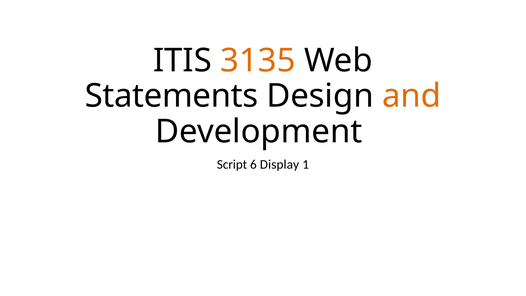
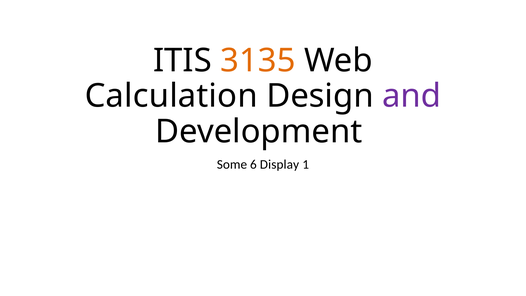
Statements: Statements -> Calculation
and colour: orange -> purple
Script: Script -> Some
